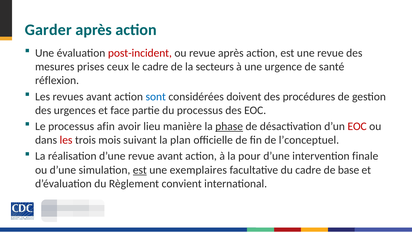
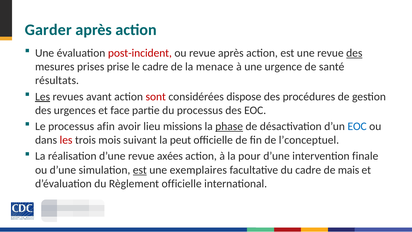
des at (354, 53) underline: none -> present
ceux: ceux -> prise
secteurs: secteurs -> menace
réflexion: réflexion -> résultats
Les at (43, 96) underline: none -> present
sont colour: blue -> red
doivent: doivent -> dispose
manière: manière -> missions
EOC at (357, 126) colour: red -> blue
plan: plan -> peut
revue avant: avant -> axées
base: base -> mais
Règlement convient: convient -> officielle
